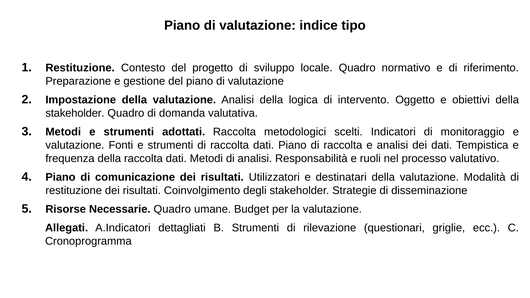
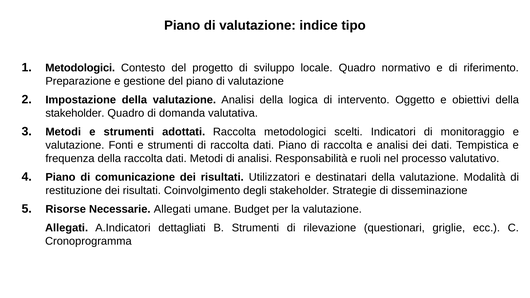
Restituzione at (80, 68): Restituzione -> Metodologici
Necessarie Quadro: Quadro -> Allegati
